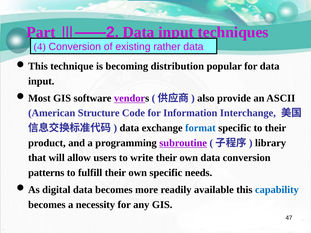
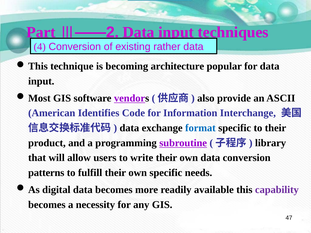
distribution: distribution -> architecture
Structure: Structure -> Identifies
capability colour: blue -> purple
